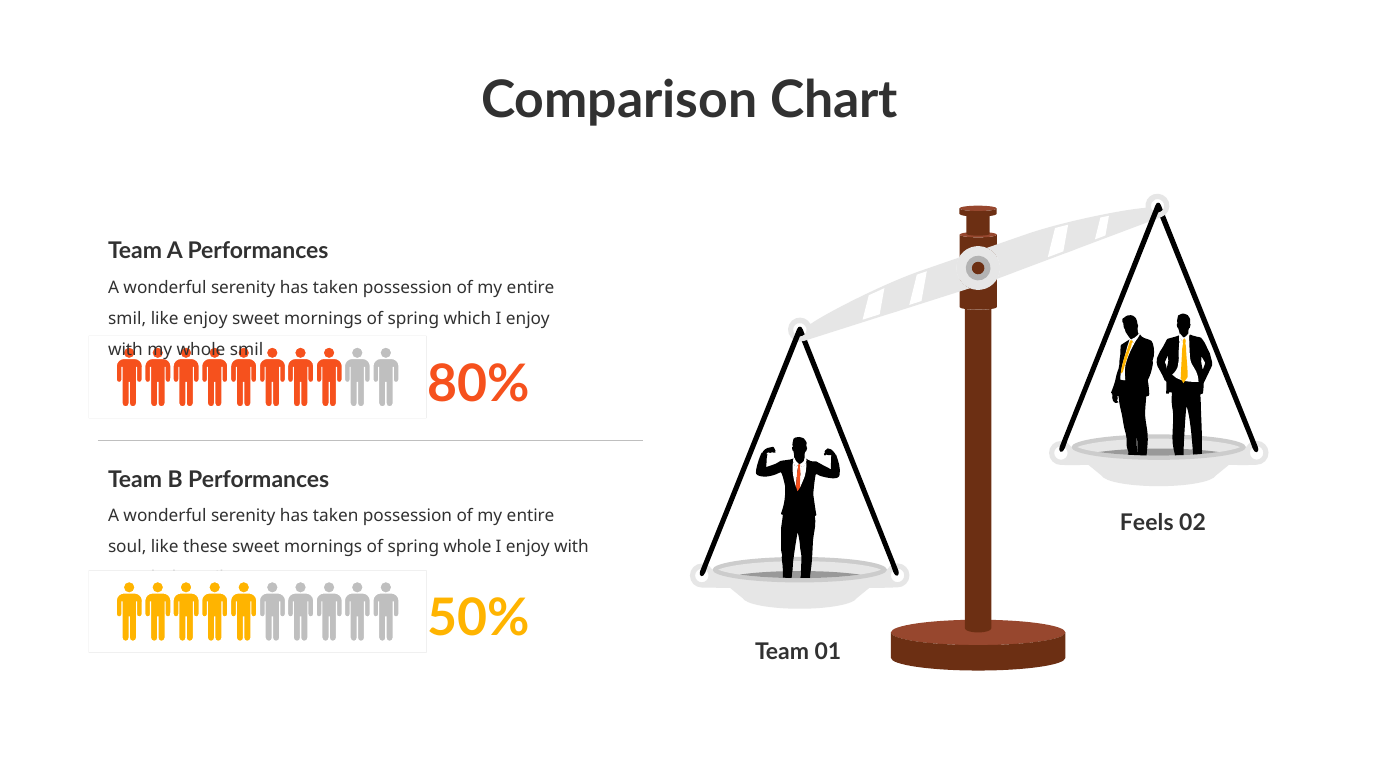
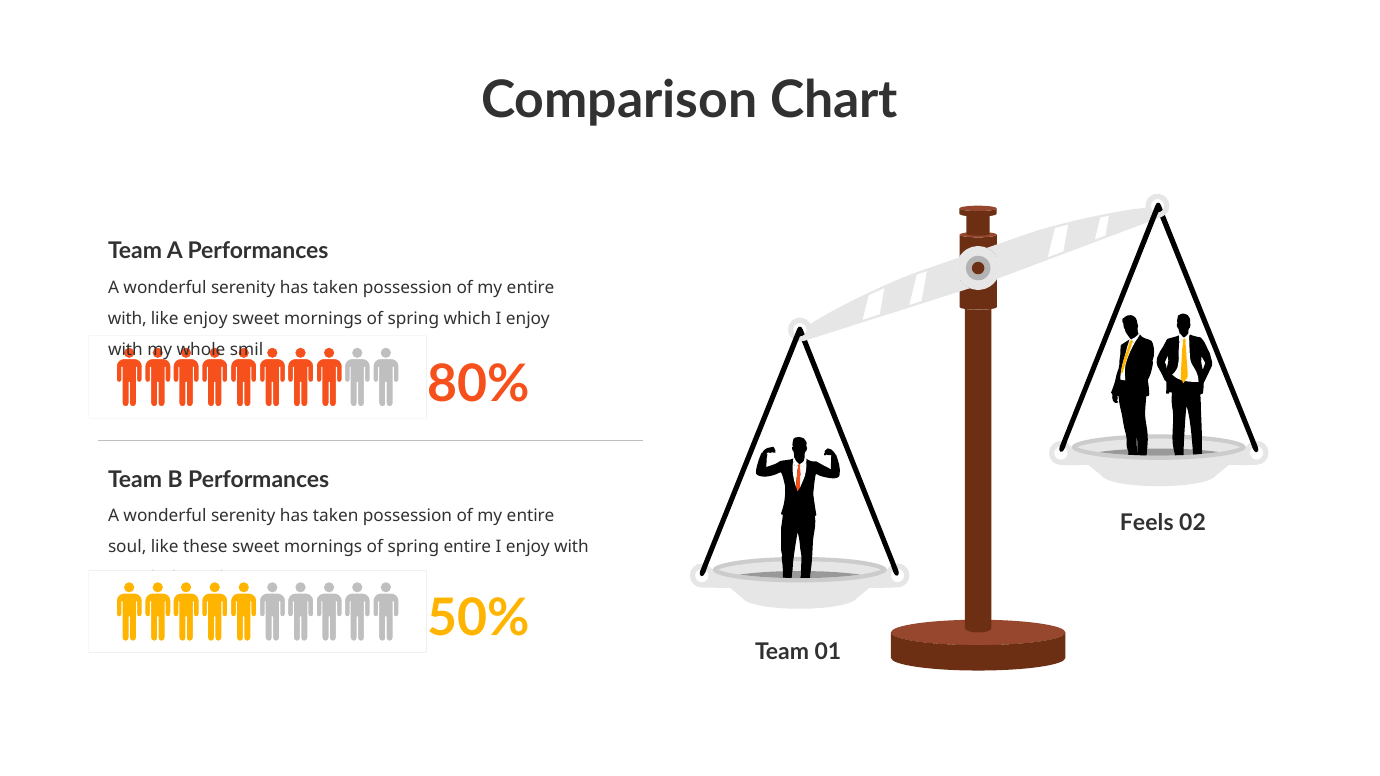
smil at (127, 319): smil -> with
spring whole: whole -> entire
